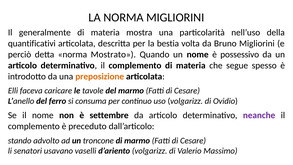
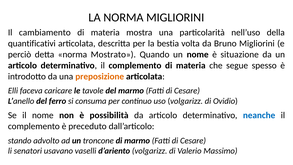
generalmente: generalmente -> cambiamento
possessivo: possessivo -> situazione
settembre: settembre -> possibilità
neanche colour: purple -> blue
